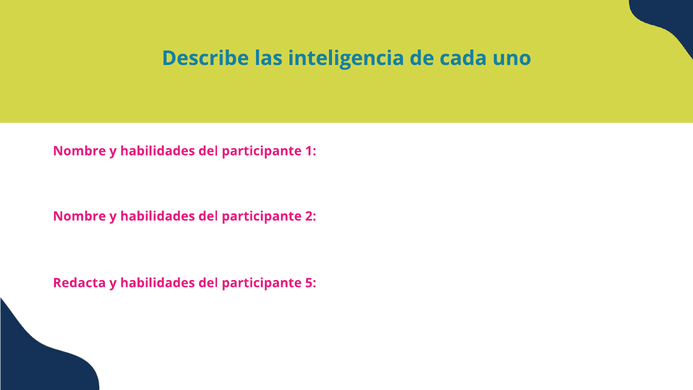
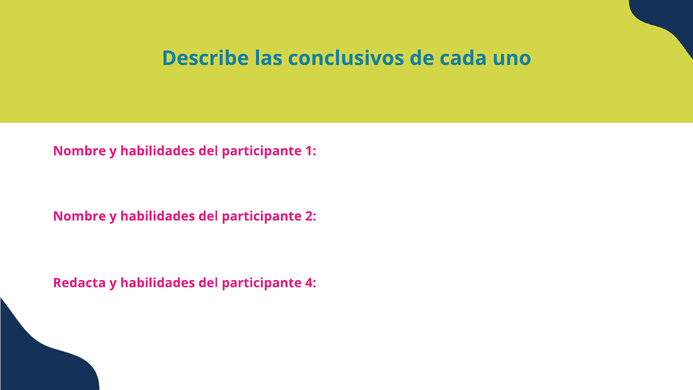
inteligencia: inteligencia -> conclusivos
5: 5 -> 4
